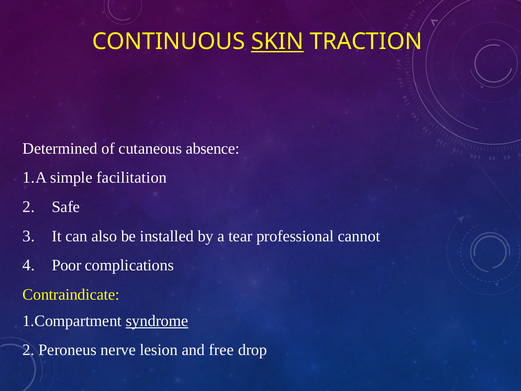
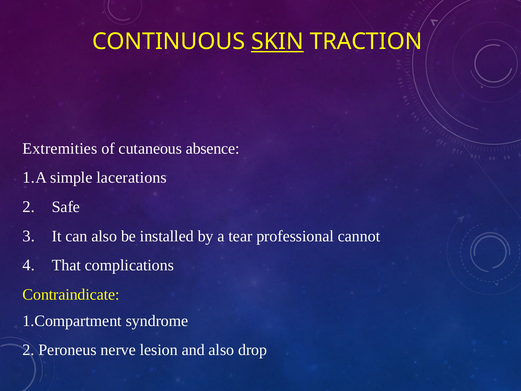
Determined: Determined -> Extremities
facilitation: facilitation -> lacerations
Poor: Poor -> That
syndrome underline: present -> none
and free: free -> also
